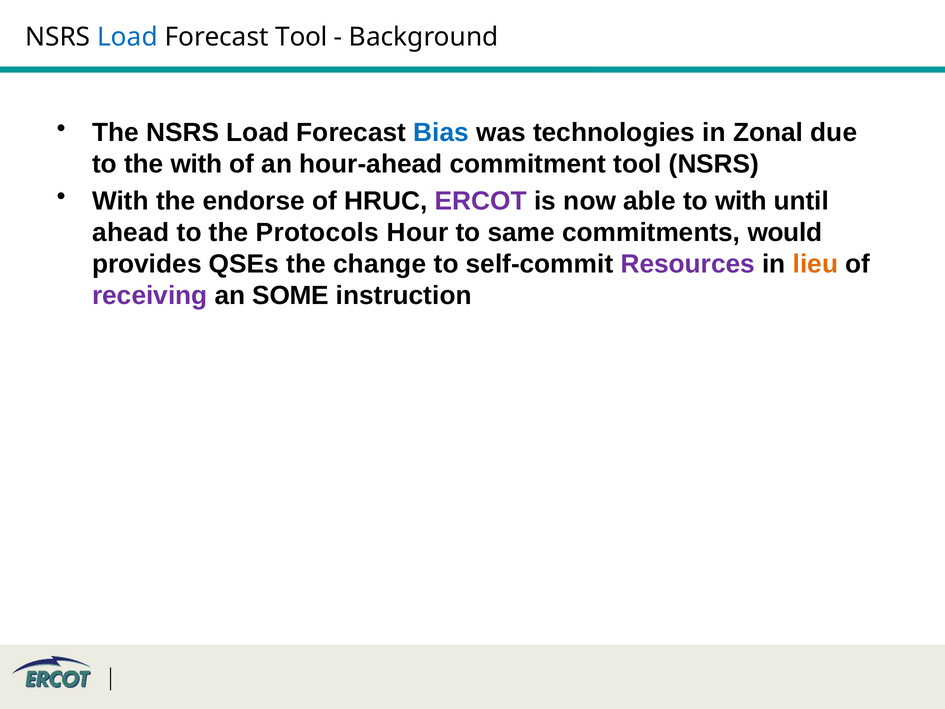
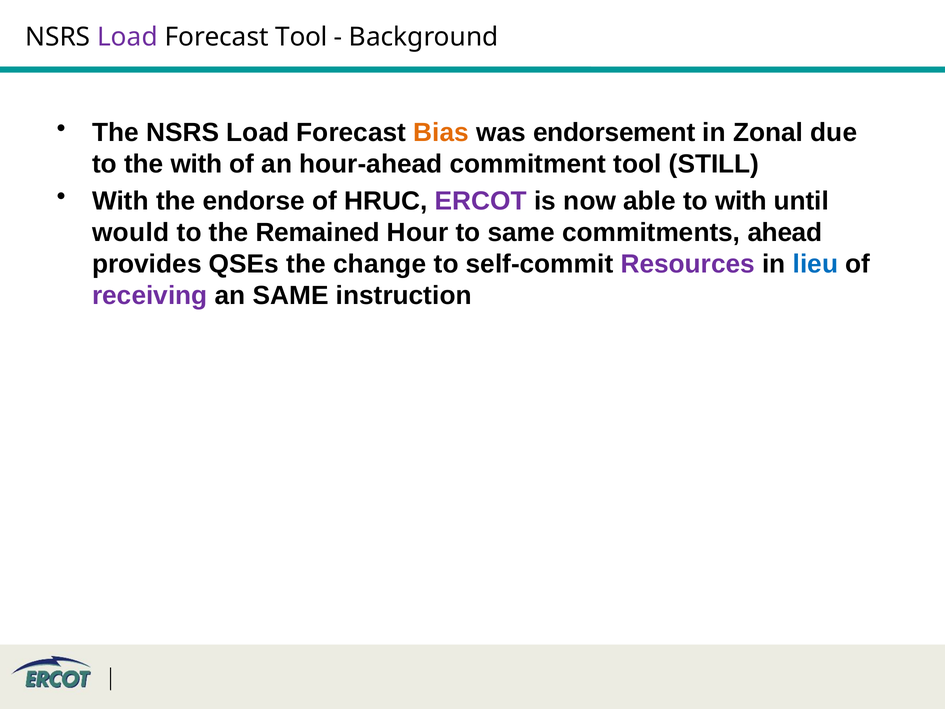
Load at (127, 37) colour: blue -> purple
Bias colour: blue -> orange
technologies: technologies -> endorsement
tool NSRS: NSRS -> STILL
ahead: ahead -> would
Protocols: Protocols -> Remained
would: would -> ahead
lieu colour: orange -> blue
an SOME: SOME -> SAME
